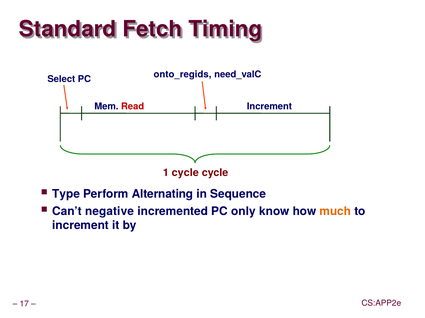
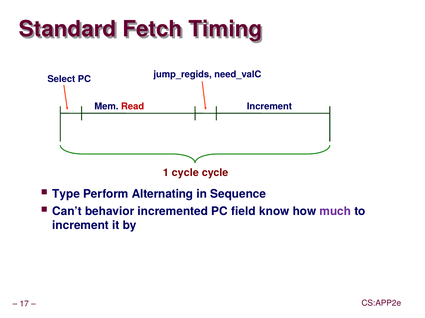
onto_regids: onto_regids -> jump_regids
negative: negative -> behavior
only: only -> field
much colour: orange -> purple
